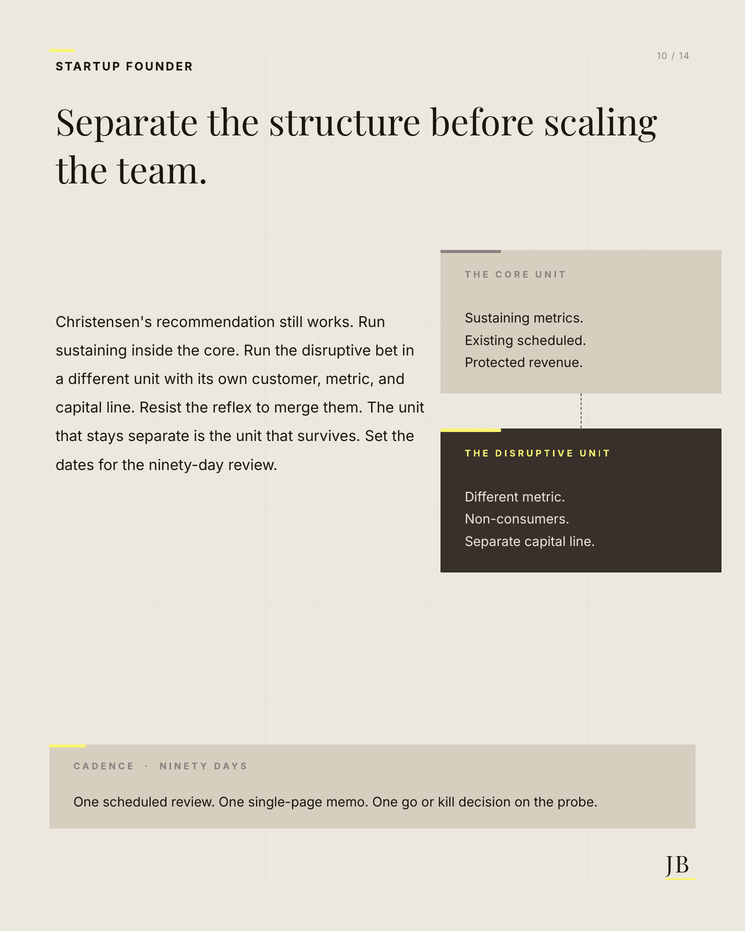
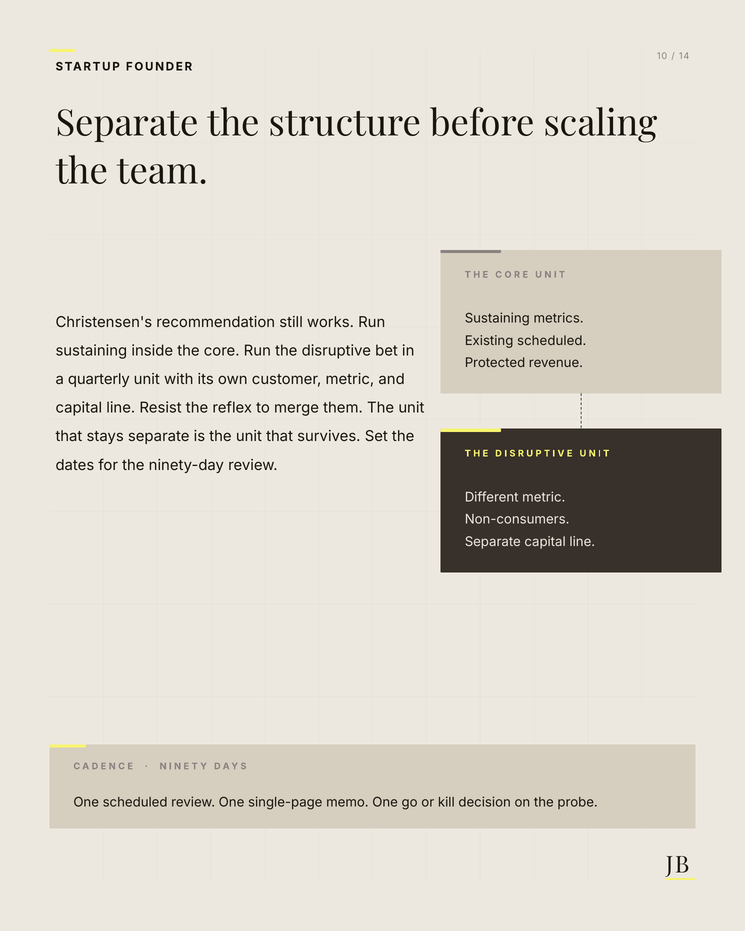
a different: different -> quarterly
